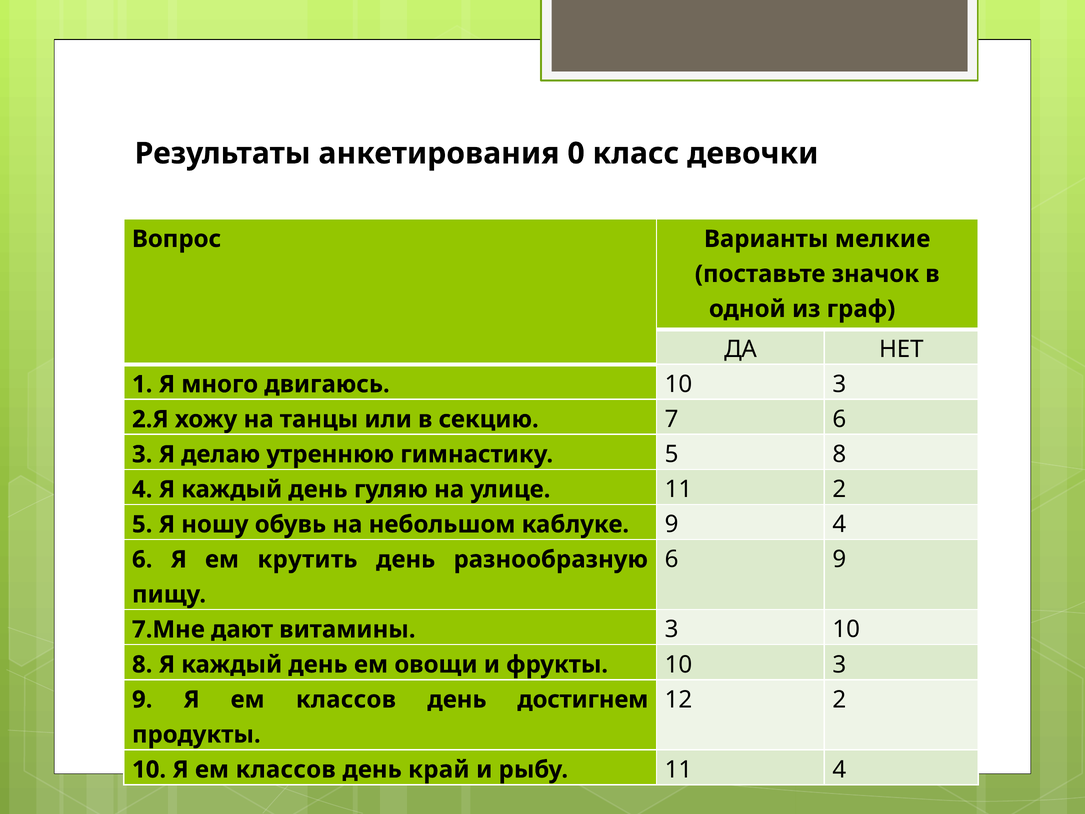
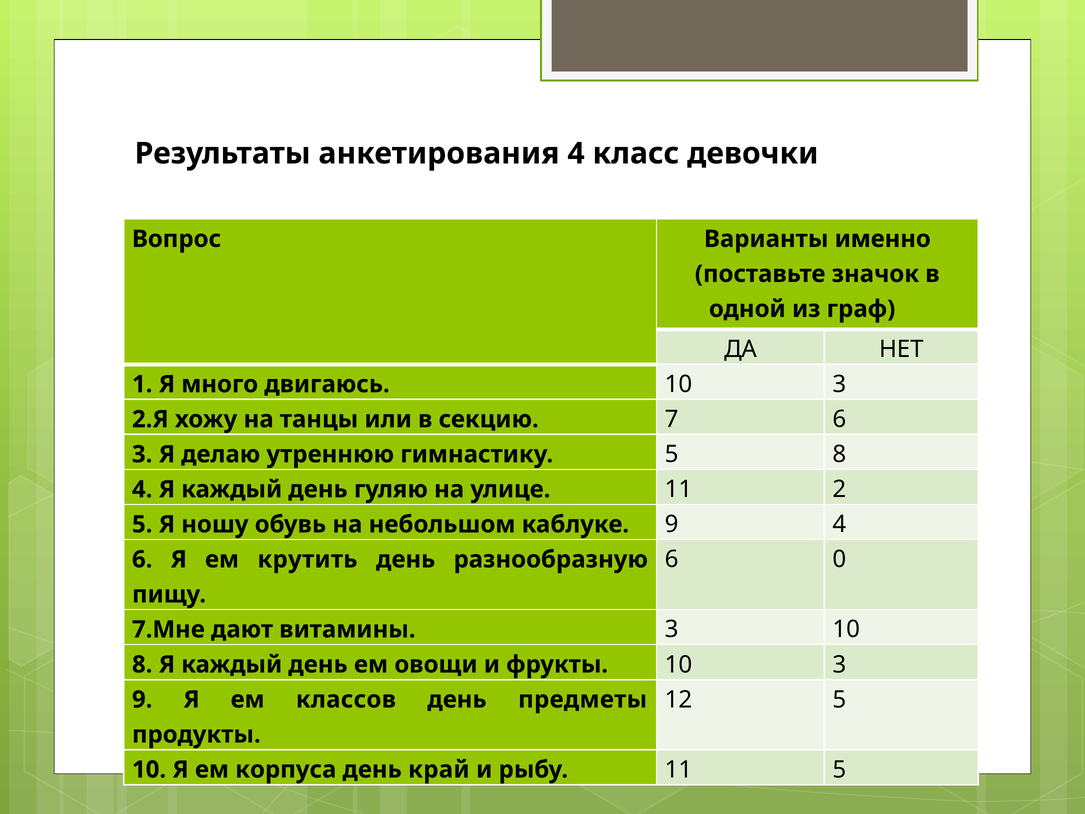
анкетирования 0: 0 -> 4
мелкие: мелкие -> именно
6 9: 9 -> 0
12 2: 2 -> 5
достигнем: достигнем -> предметы
10 Я ем классов: классов -> корпуса
11 4: 4 -> 5
